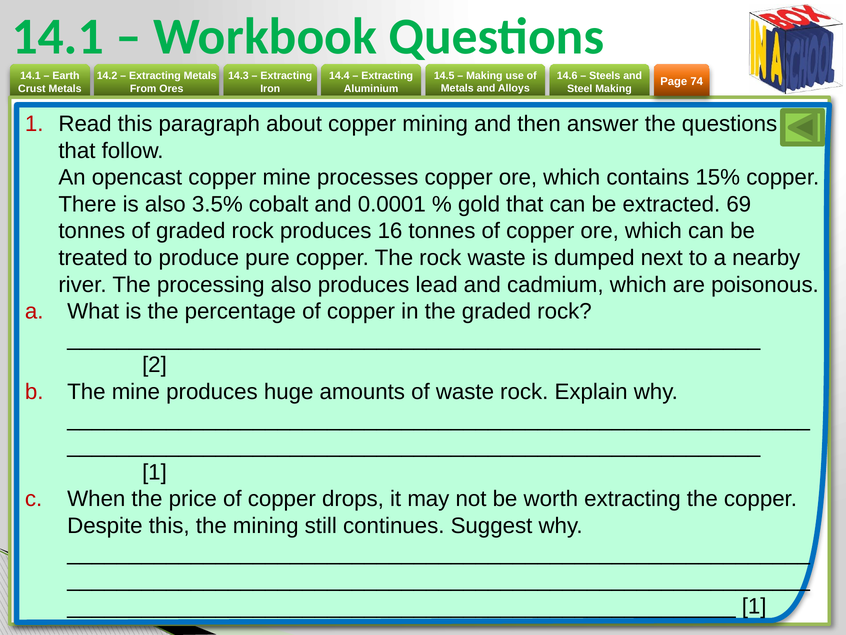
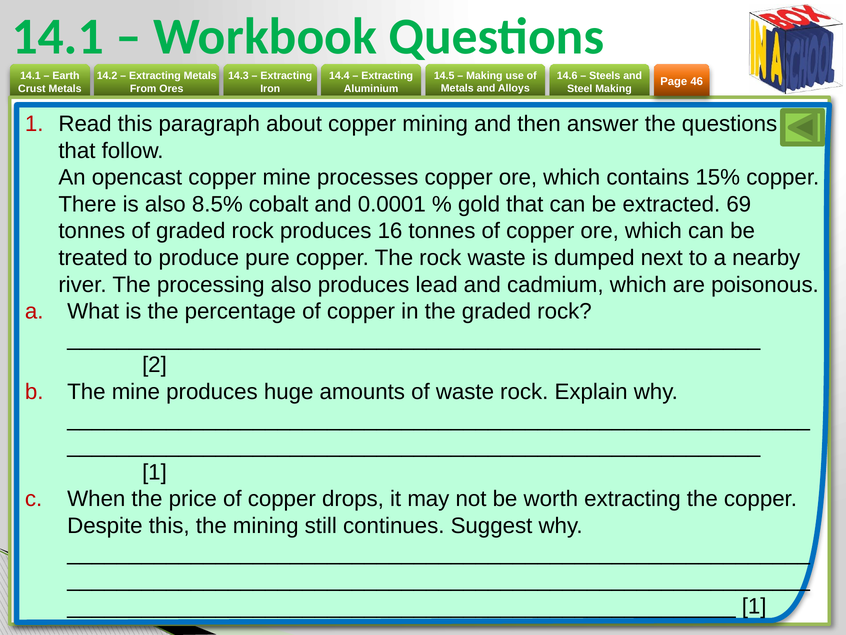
74: 74 -> 46
3.5%: 3.5% -> 8.5%
